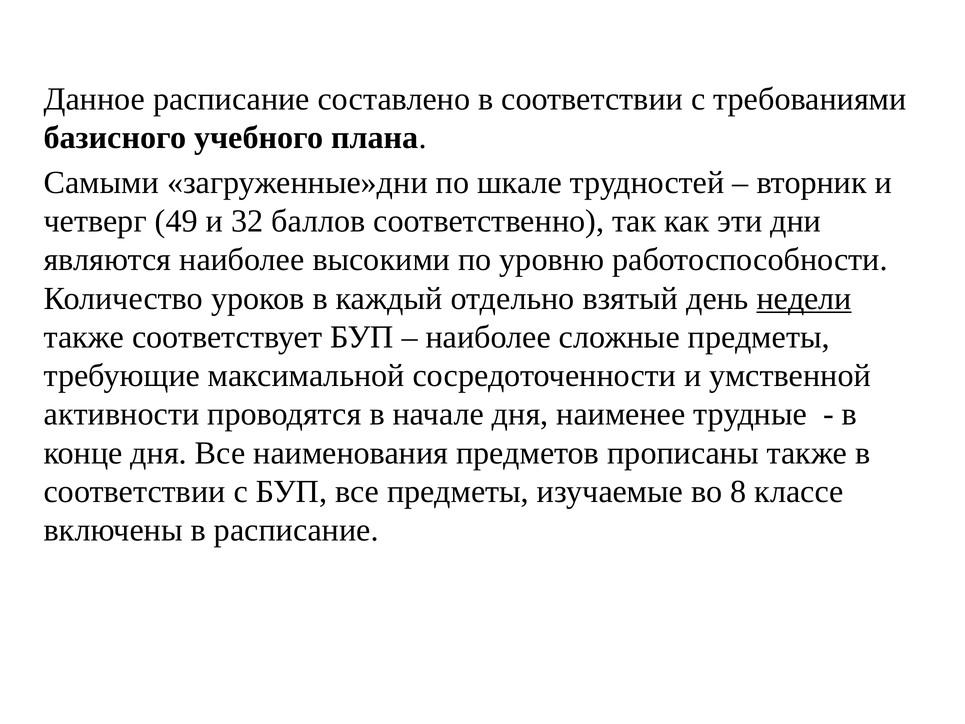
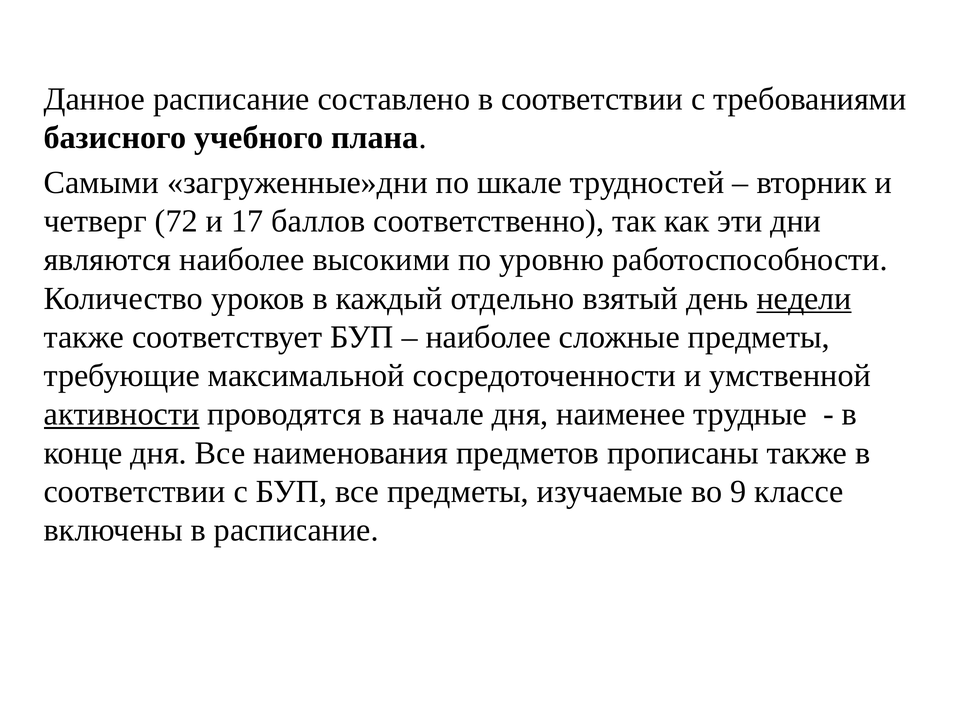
49: 49 -> 72
32: 32 -> 17
активности underline: none -> present
8: 8 -> 9
